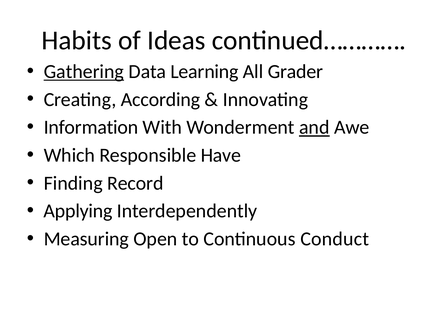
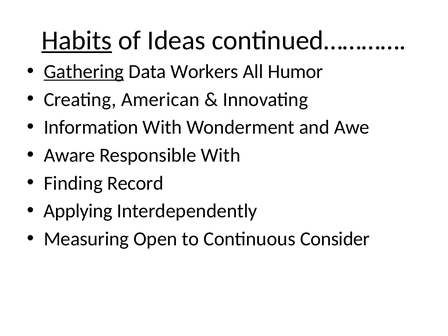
Habits underline: none -> present
Learning: Learning -> Workers
Grader: Grader -> Humor
According: According -> American
and underline: present -> none
Which: Which -> Aware
Responsible Have: Have -> With
Conduct: Conduct -> Consider
